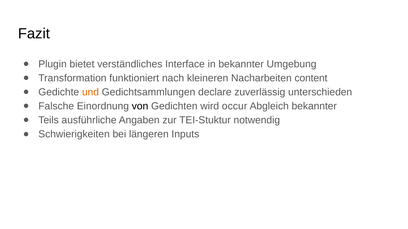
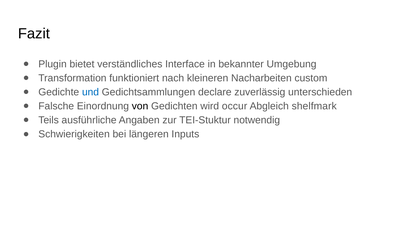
content: content -> custom
und colour: orange -> blue
Abgleich bekannter: bekannter -> shelfmark
